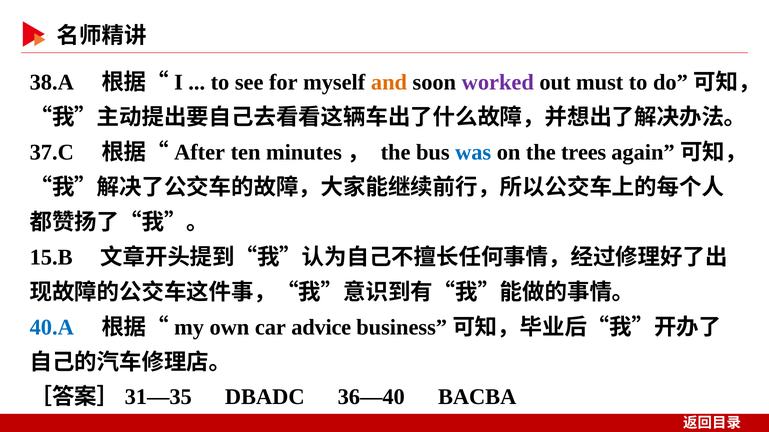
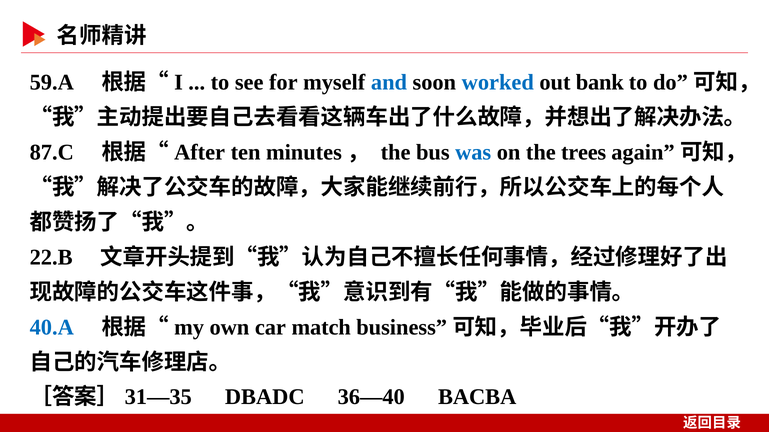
38.A: 38.A -> 59.A
and colour: orange -> blue
worked colour: purple -> blue
must: must -> bank
37.C: 37.C -> 87.C
15.B: 15.B -> 22.B
advice: advice -> match
